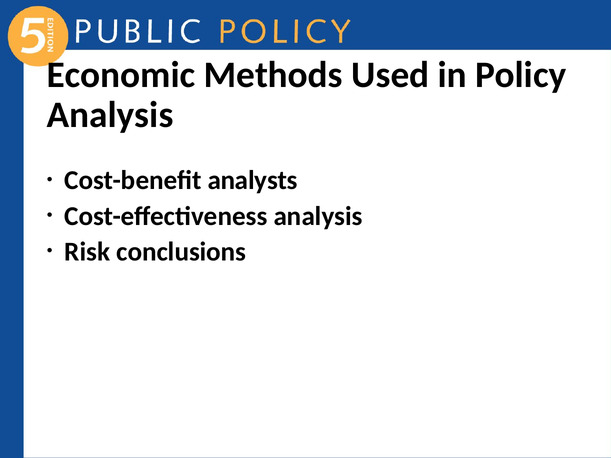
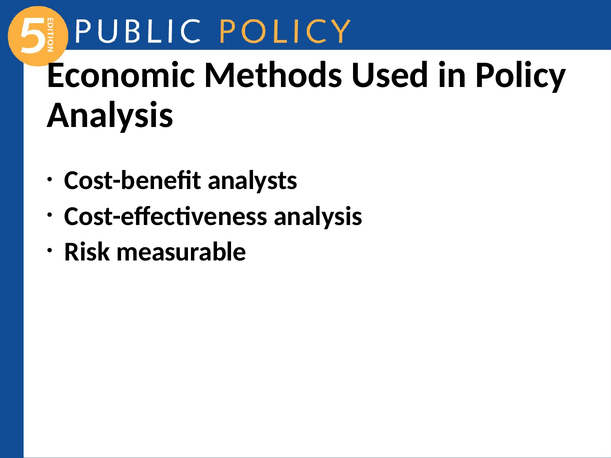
conclusions: conclusions -> measurable
